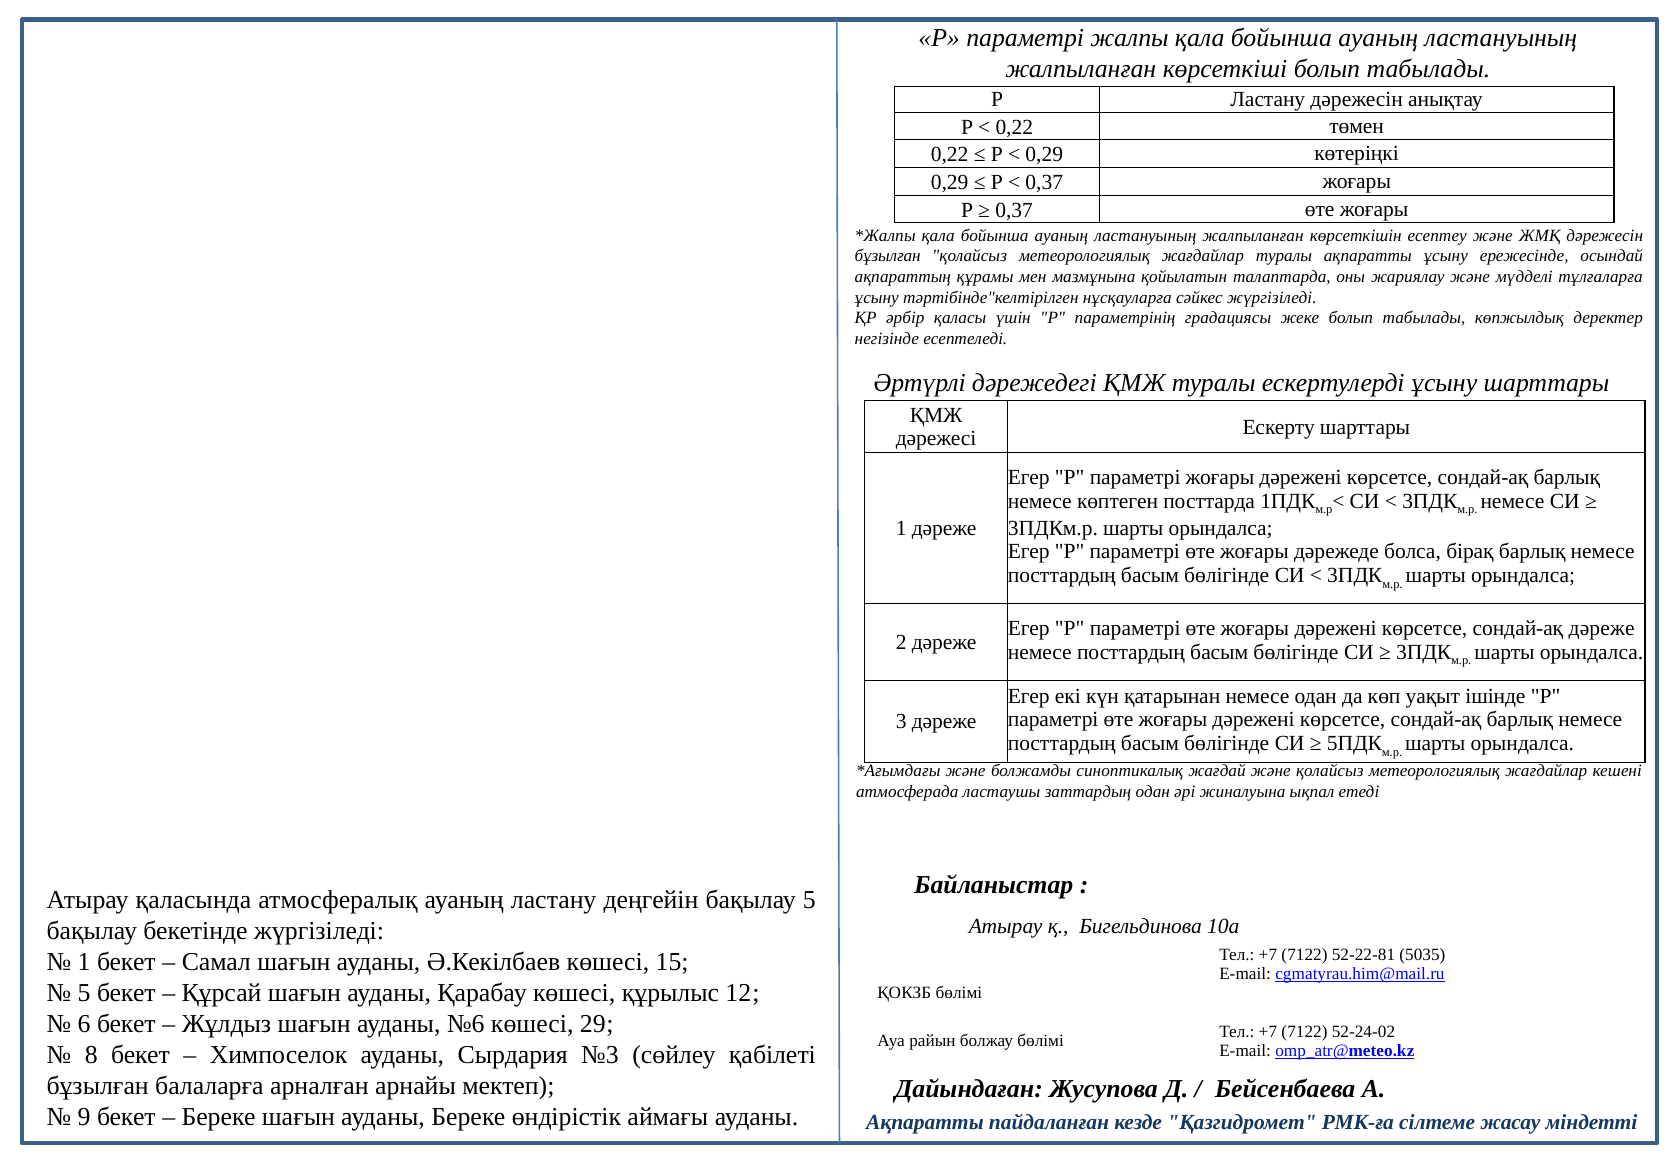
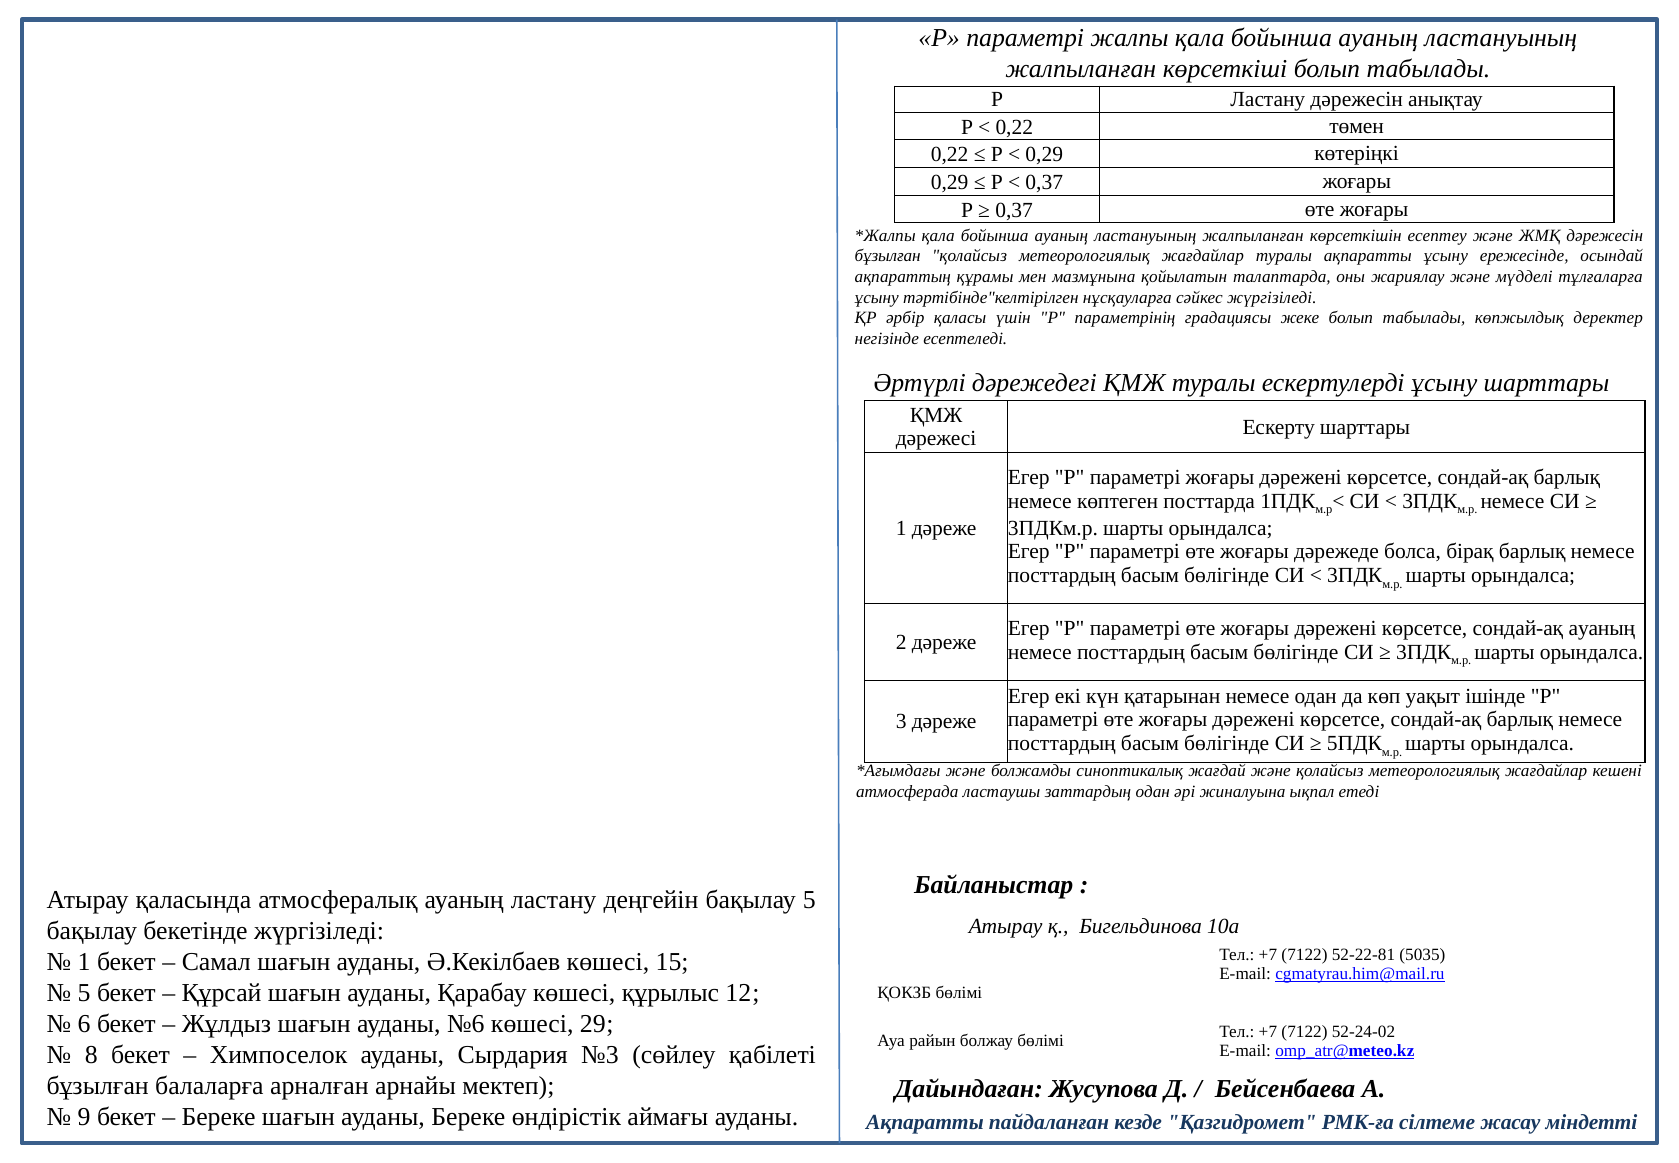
сондай-ақ дәреже: дәреже -> ауаның
